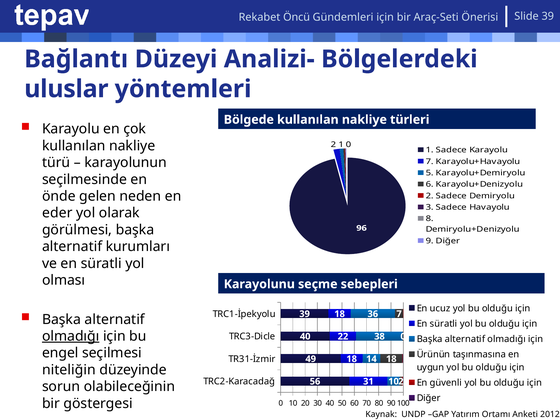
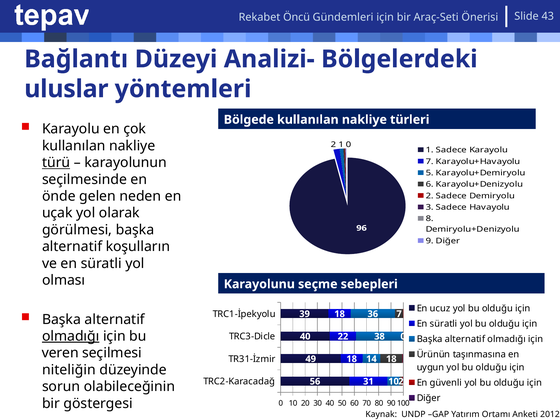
Slide 39: 39 -> 43
türü underline: none -> present
eder: eder -> uçak
kurumları: kurumları -> koşulların
engel: engel -> veren
